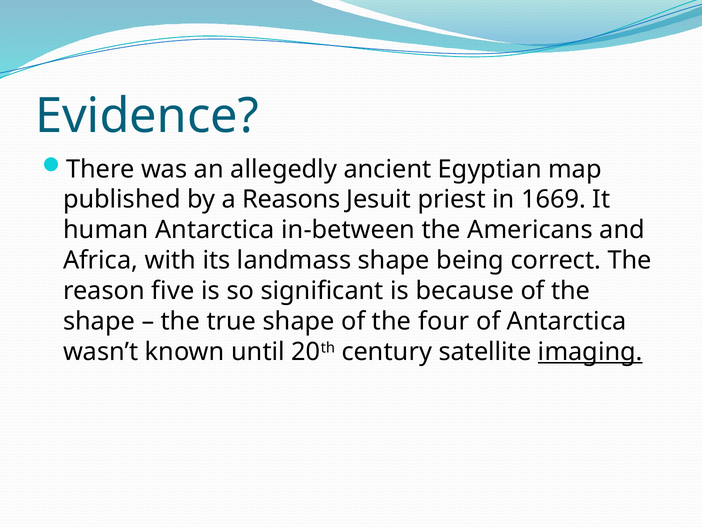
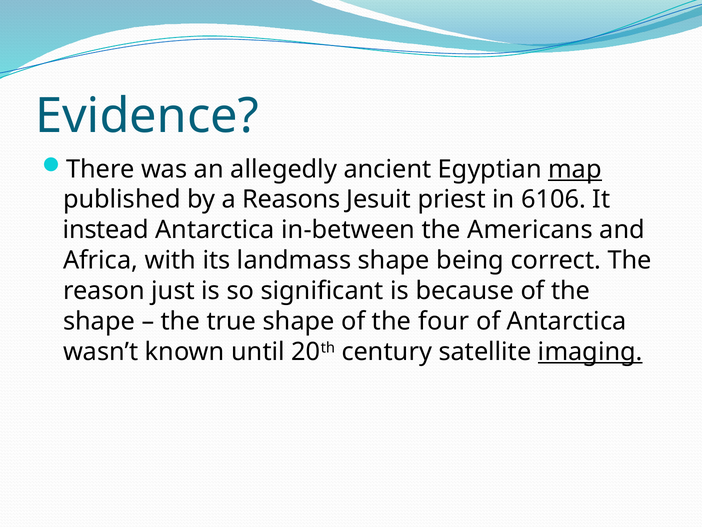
map underline: none -> present
1669: 1669 -> 6106
human: human -> instead
five: five -> just
